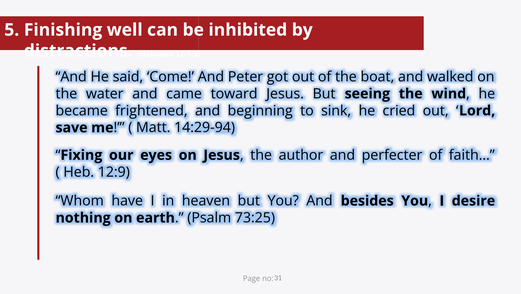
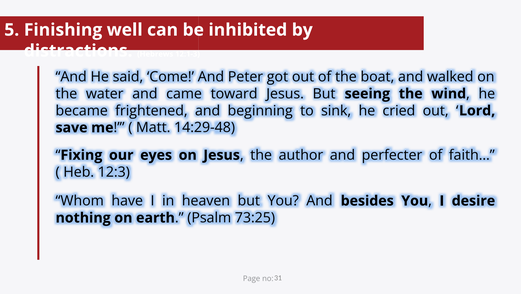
14:29-94: 14:29-94 -> 14:29-48
12:9: 12:9 -> 12:3
